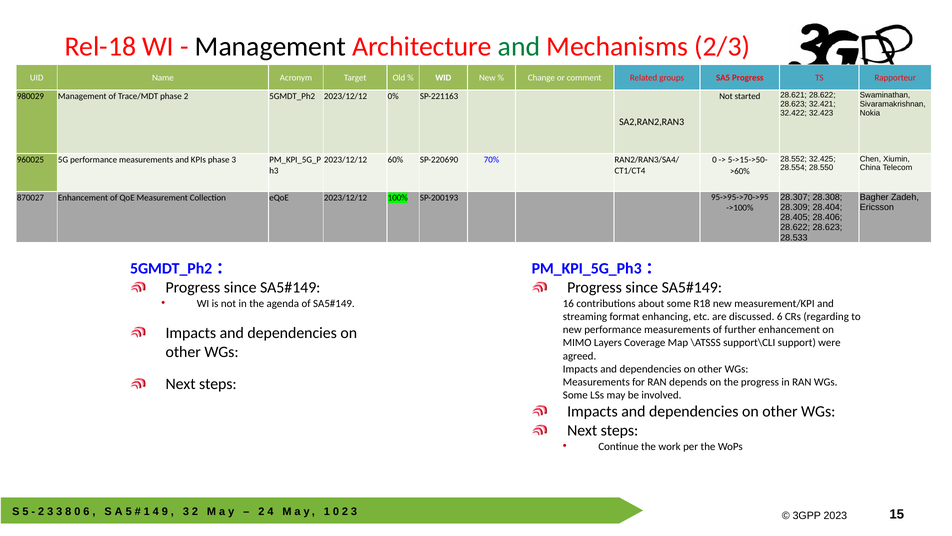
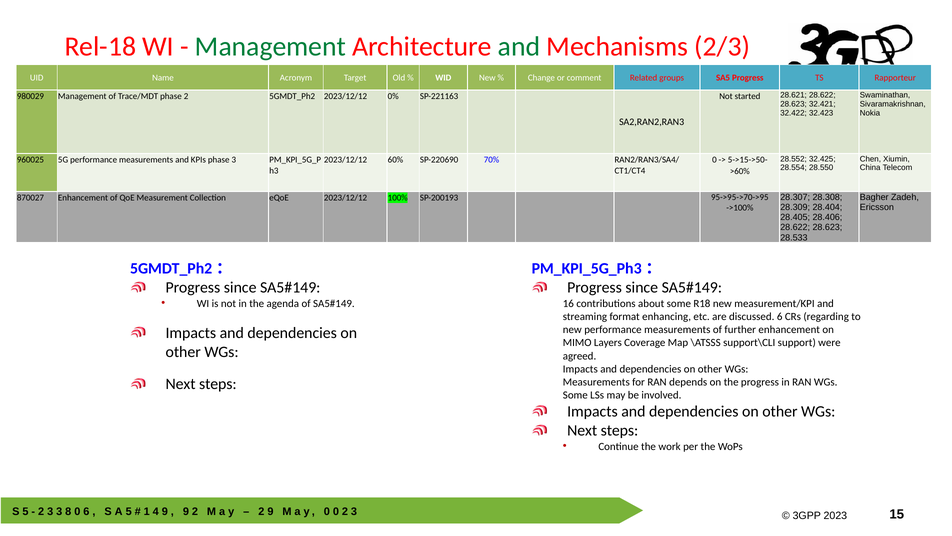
Management at (270, 47) colour: black -> green
3 at (186, 511): 3 -> 9
2 4: 4 -> 9
1 at (327, 511): 1 -> 0
